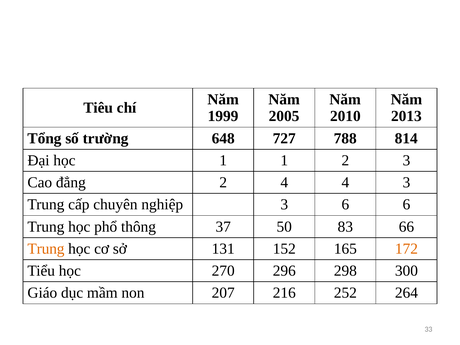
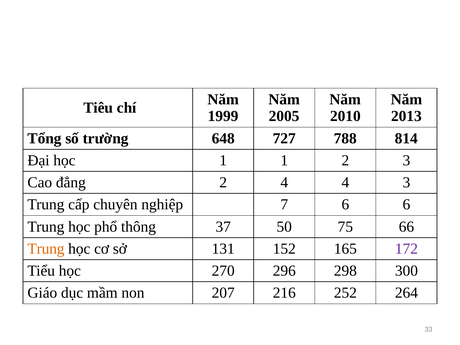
nghiệp 3: 3 -> 7
83: 83 -> 75
172 colour: orange -> purple
